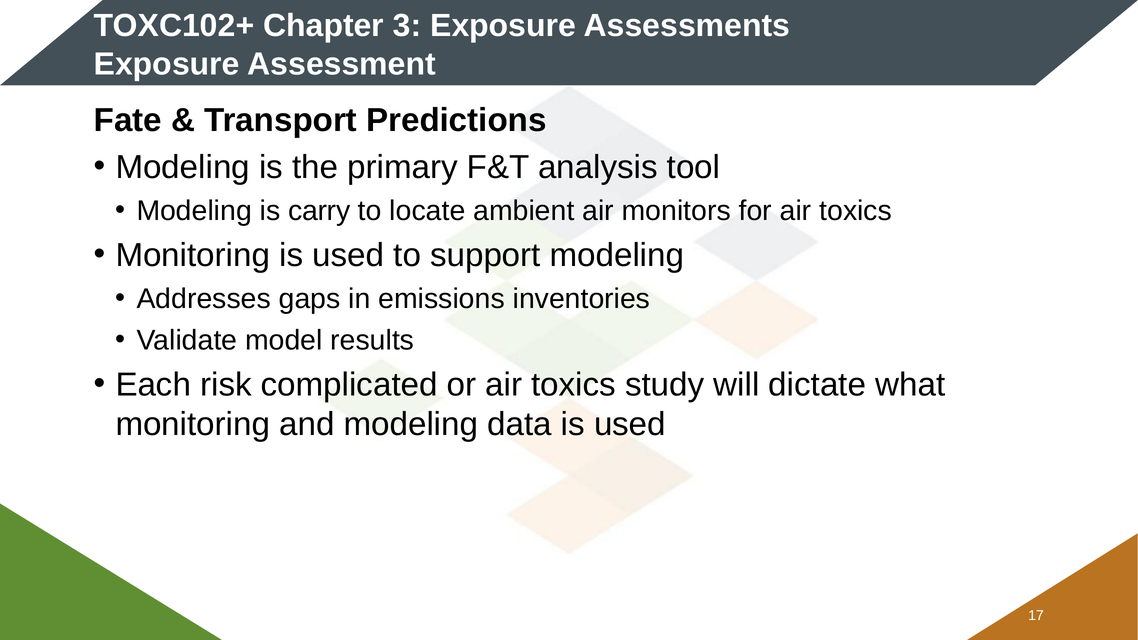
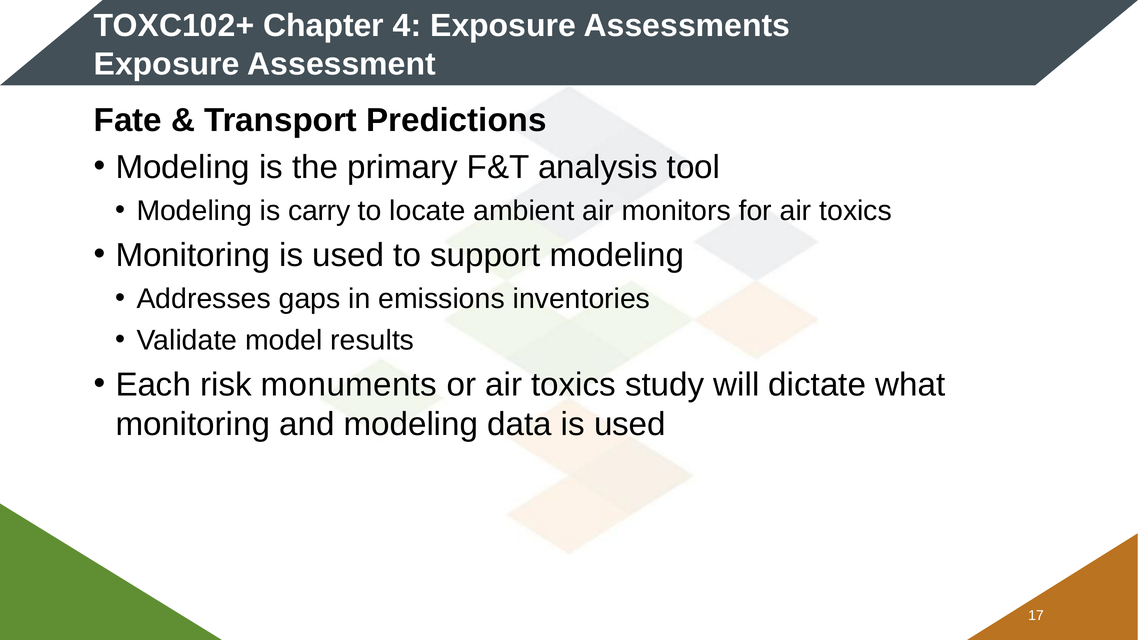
3: 3 -> 4
complicated: complicated -> monuments
